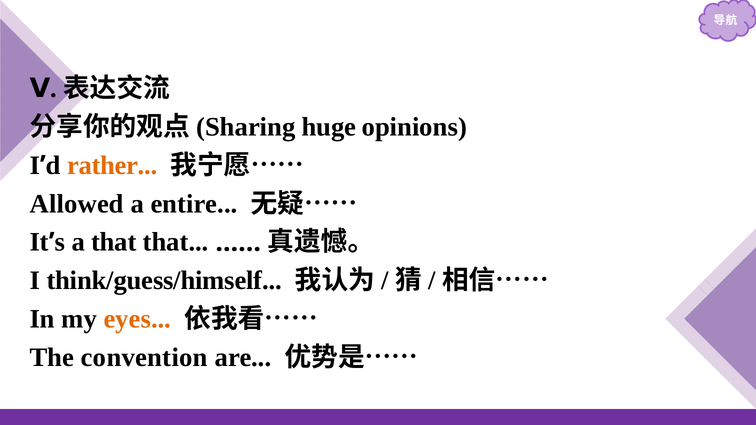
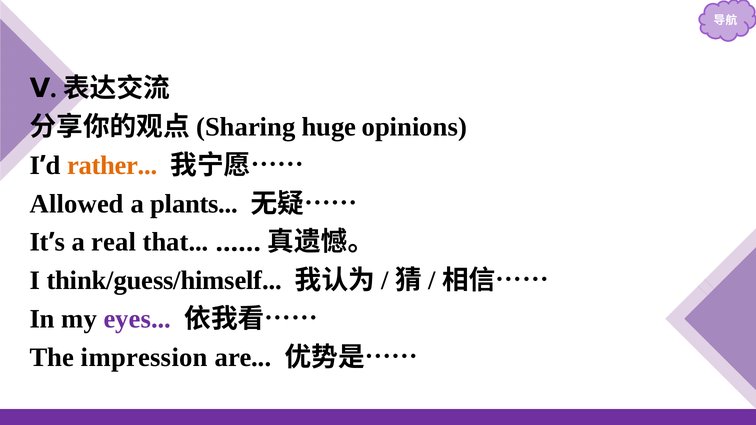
entire: entire -> plants
a that: that -> real
eyes colour: orange -> purple
convention: convention -> impression
